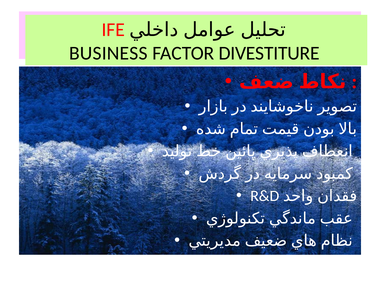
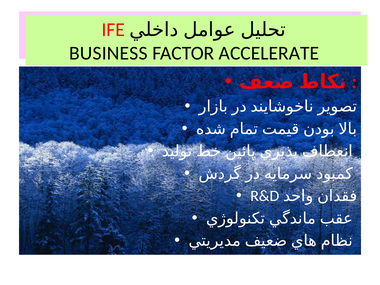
DIVESTITURE: DIVESTITURE -> ACCELERATE
